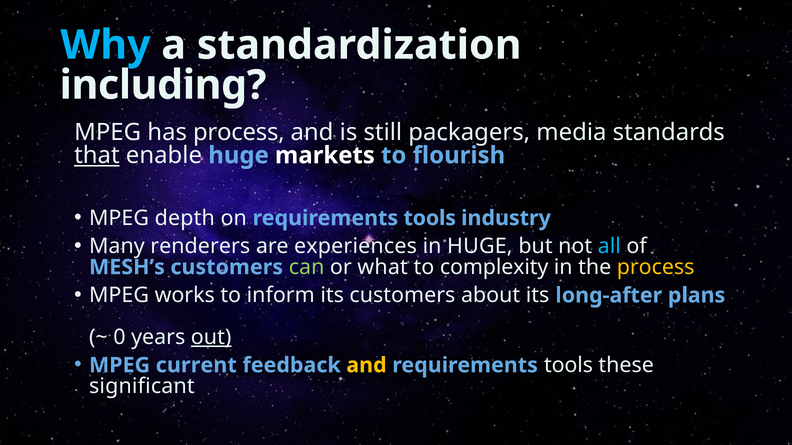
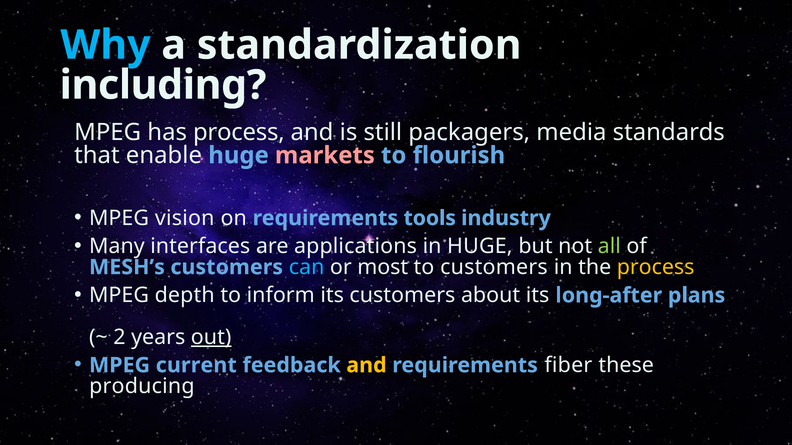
that underline: present -> none
markets colour: white -> pink
depth: depth -> vision
renderers: renderers -> interfaces
experiences: experiences -> applications
all colour: light blue -> light green
can colour: light green -> light blue
what: what -> most
to complexity: complexity -> customers
works: works -> depth
0: 0 -> 2
tools at (569, 366): tools -> fiber
significant: significant -> producing
